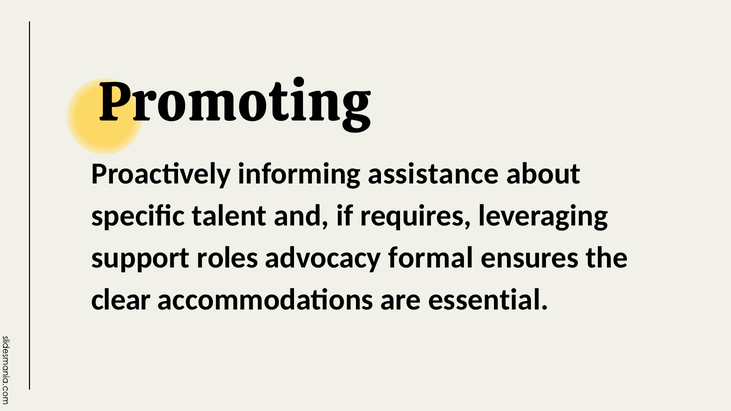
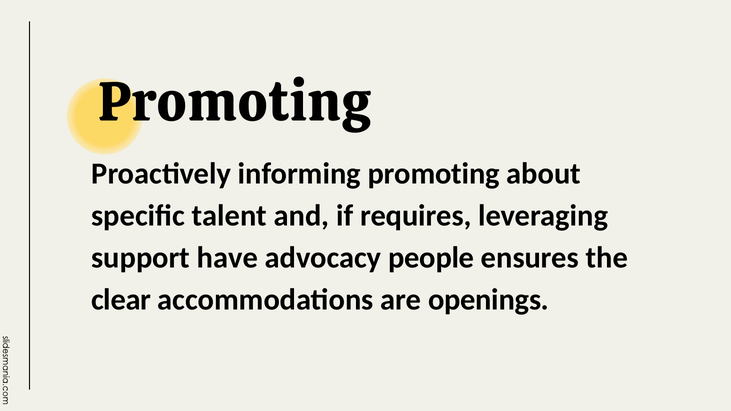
informing assistance: assistance -> promoting
roles: roles -> have
formal: formal -> people
essential: essential -> openings
